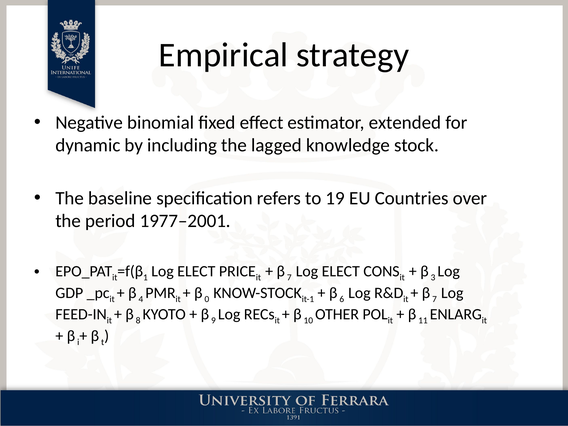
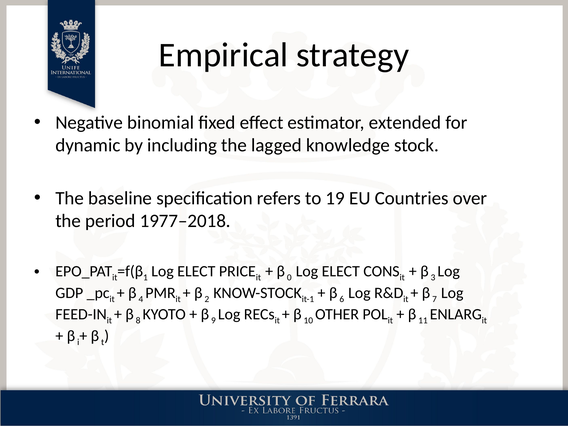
1977–2001: 1977–2001 -> 1977–2018
7 at (289, 277): 7 -> 0
0: 0 -> 2
